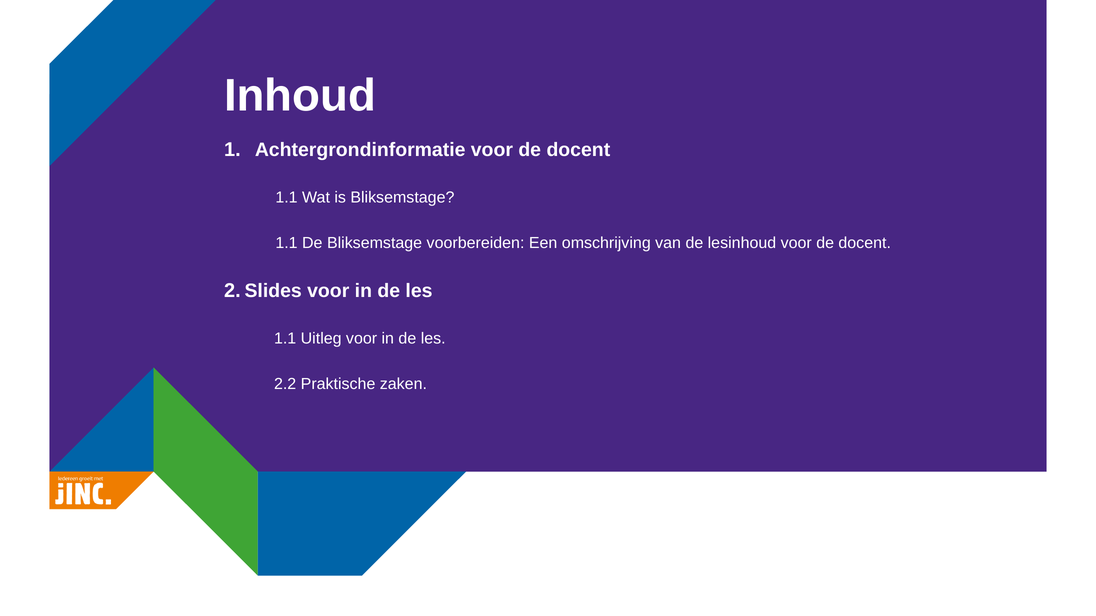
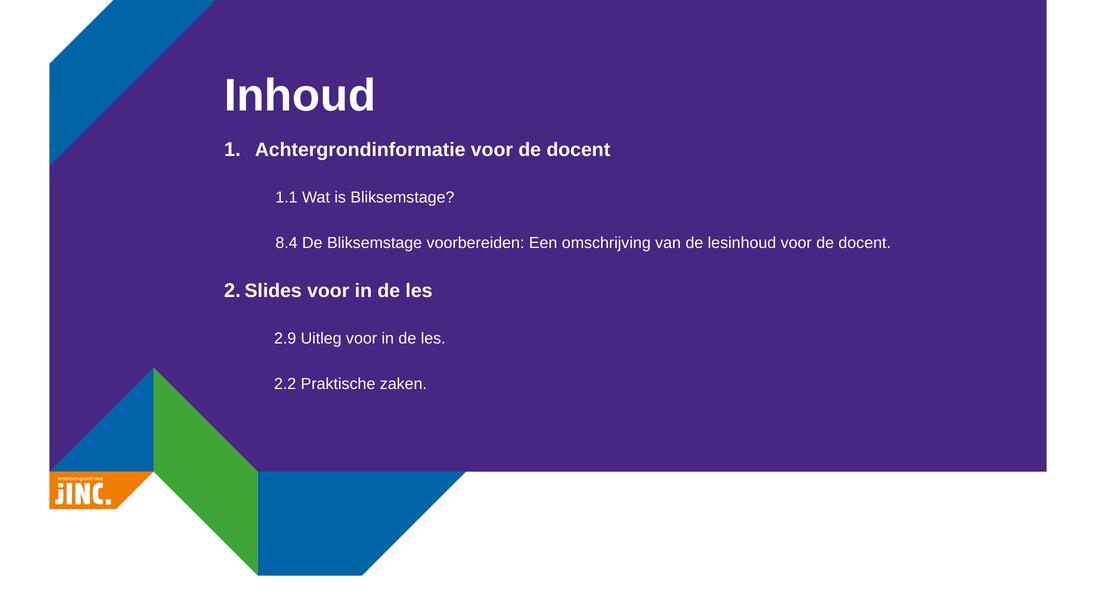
1.1 at (287, 243): 1.1 -> 8.4
1.1 at (285, 339): 1.1 -> 2.9
